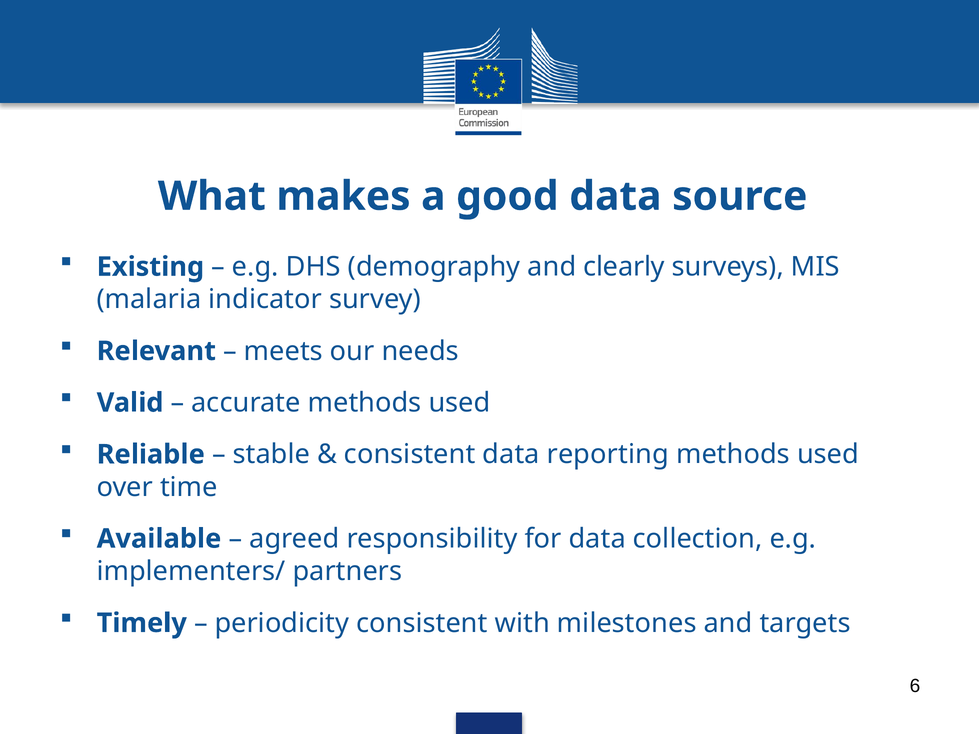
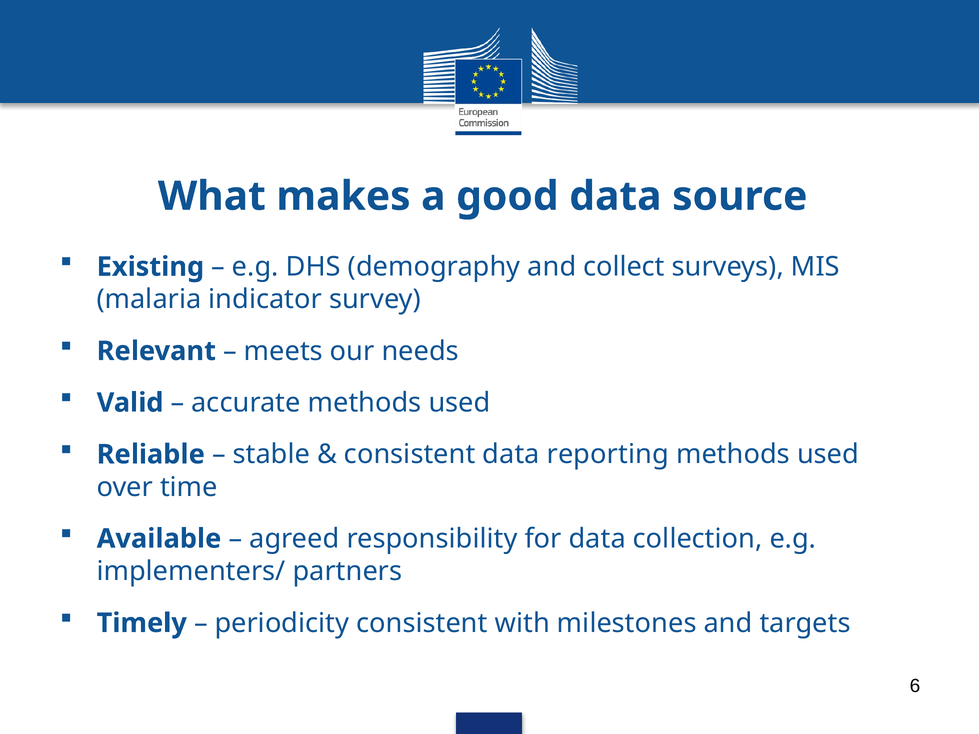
clearly: clearly -> collect
